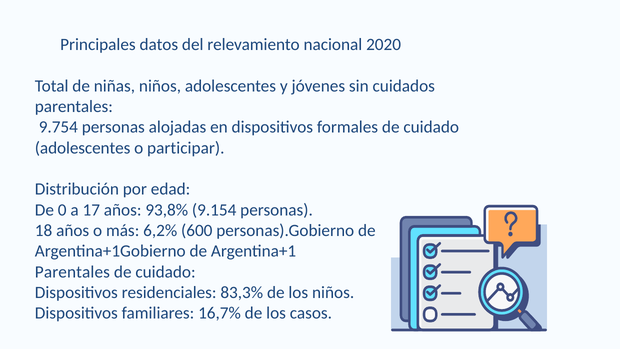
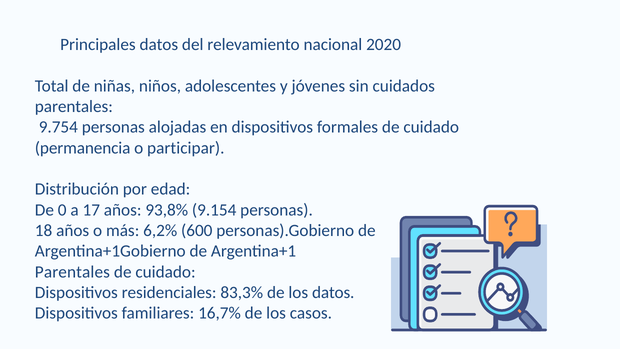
adolescentes at (83, 148): adolescentes -> permanencia
los niños: niños -> datos
